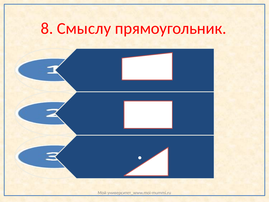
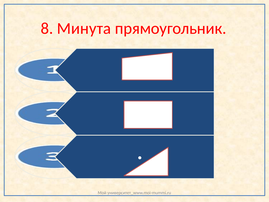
Смыслу: Смыслу -> Минута
